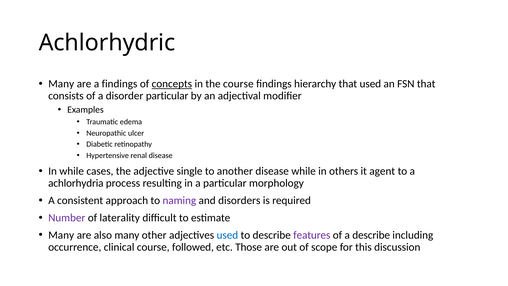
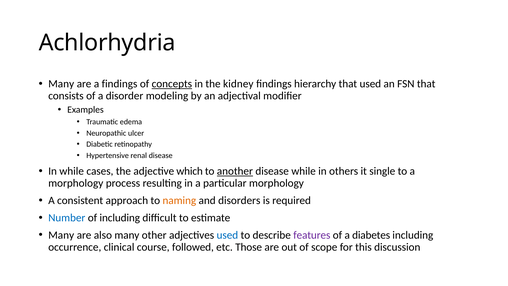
Achlorhydric: Achlorhydric -> Achlorhydria
the course: course -> kidney
disorder particular: particular -> modeling
single: single -> which
another underline: none -> present
agent: agent -> single
achlorhydria at (76, 183): achlorhydria -> morphology
naming colour: purple -> orange
Number colour: purple -> blue
of laterality: laterality -> including
a describe: describe -> diabetes
